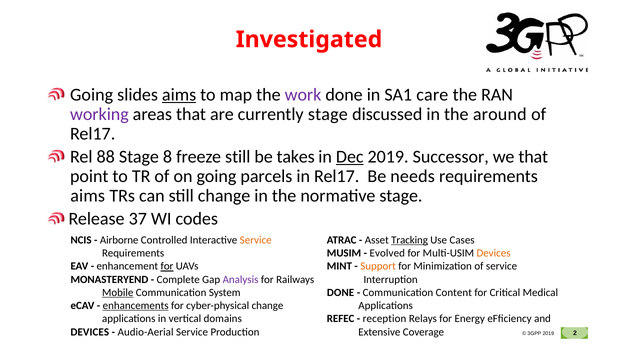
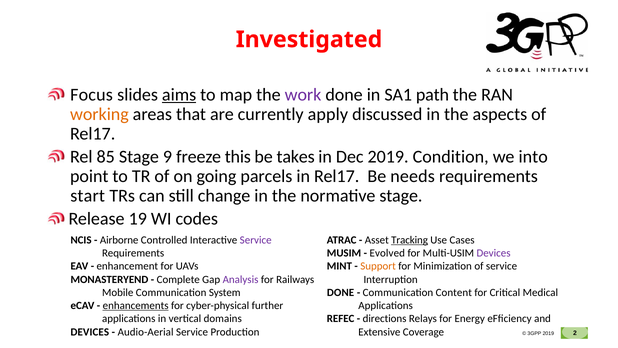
Going at (92, 95): Going -> Focus
care: care -> path
working colour: purple -> orange
currently stage: stage -> apply
around: around -> aspects
88: 88 -> 85
8: 8 -> 9
freeze still: still -> this
Dec underline: present -> none
Successor: Successor -> Condition
we that: that -> into
aims at (88, 196): aims -> start
37: 37 -> 19
Service at (256, 240) colour: orange -> purple
Devices at (494, 253) colour: orange -> purple
for at (167, 266) underline: present -> none
Mobile underline: present -> none
cyber-physical change: change -> further
reception: reception -> directions
